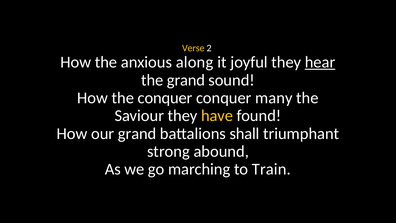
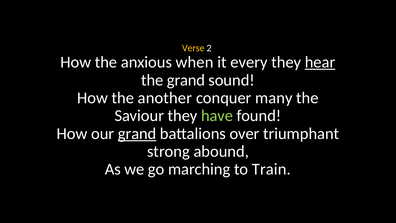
along: along -> when
joyful: joyful -> every
the conquer: conquer -> another
have colour: yellow -> light green
grand at (137, 133) underline: none -> present
shall: shall -> over
